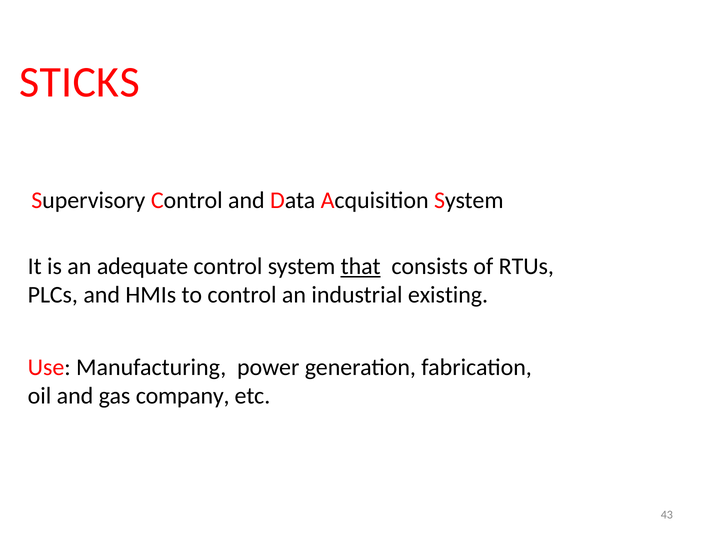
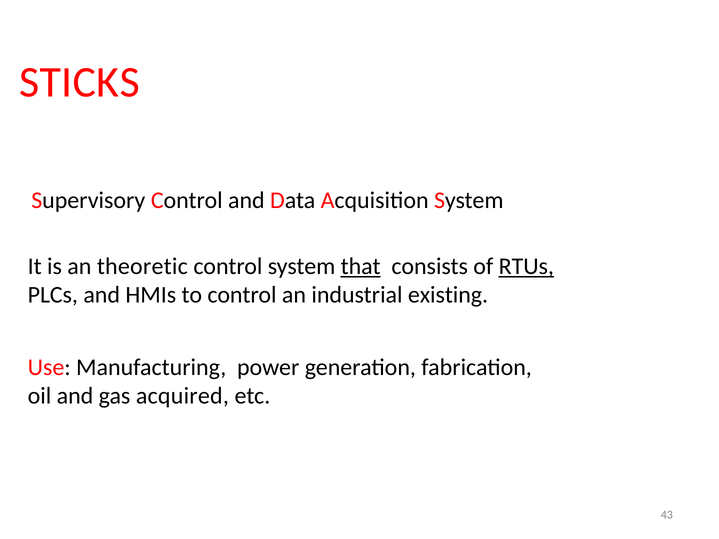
adequate: adequate -> theoretic
RTUs underline: none -> present
company: company -> acquired
